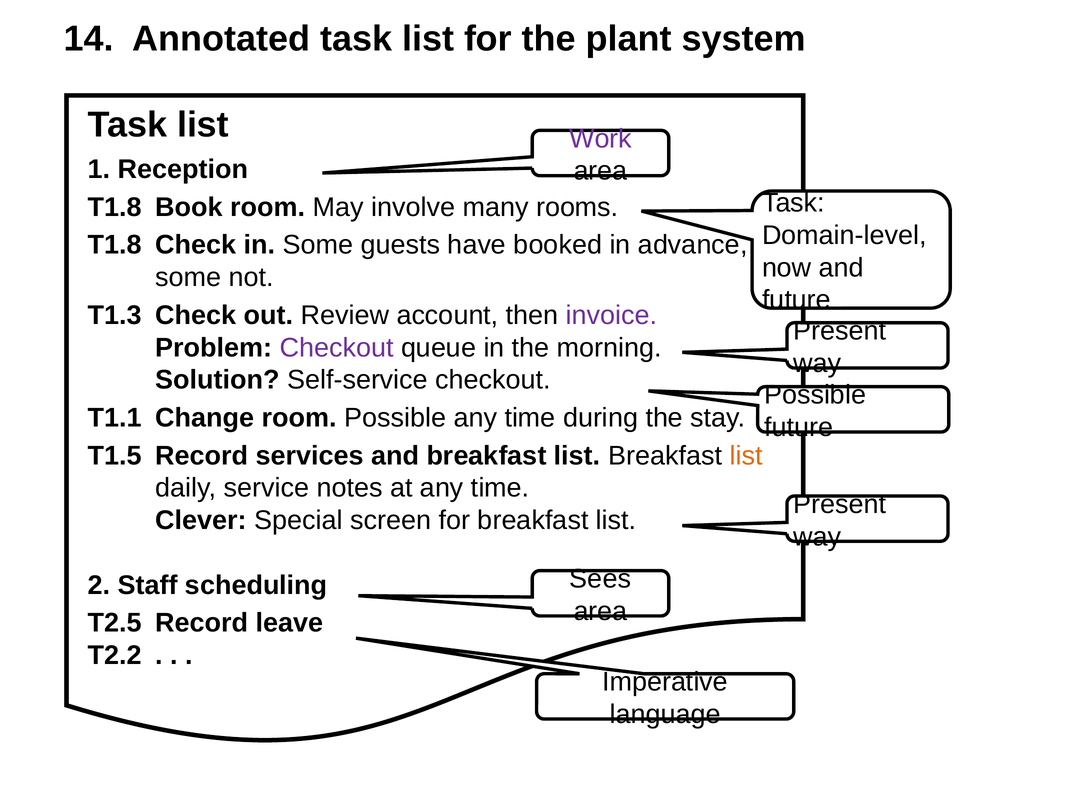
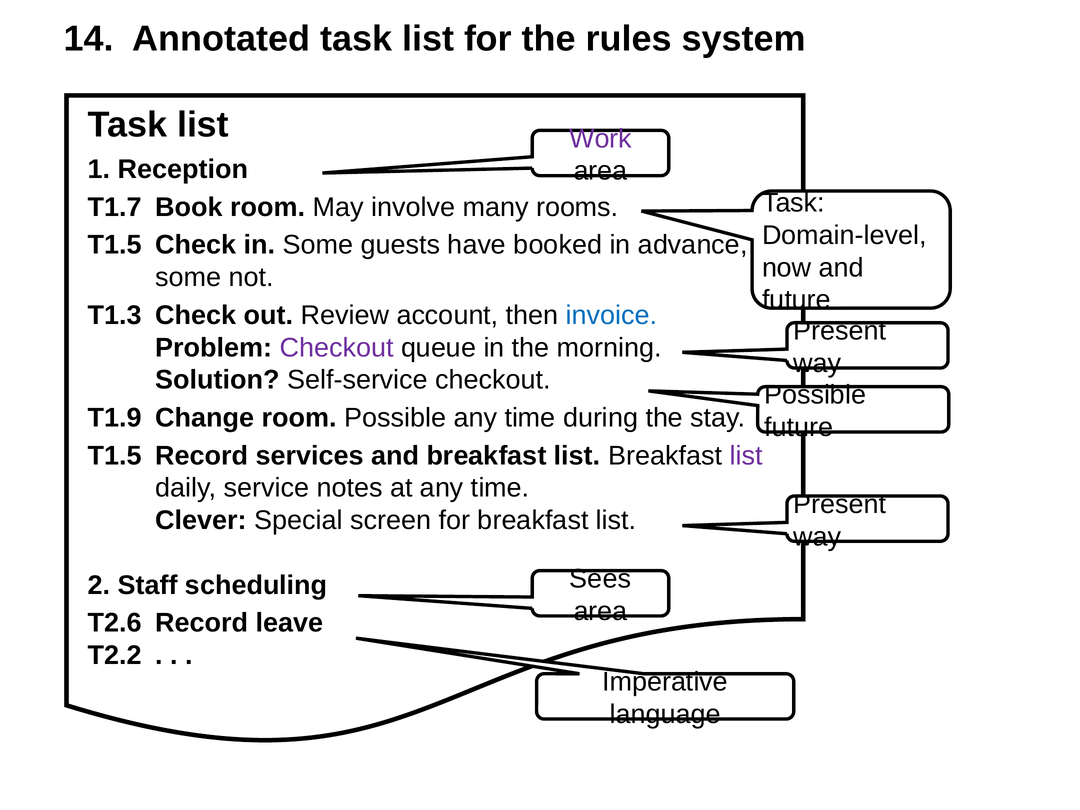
plant: plant -> rules
T1.8 at (115, 207): T1.8 -> T1.7
T1.8 at (115, 245): T1.8 -> T1.5
invoice colour: purple -> blue
T1.1: T1.1 -> T1.9
list at (746, 456) colour: orange -> purple
T2.5: T2.5 -> T2.6
